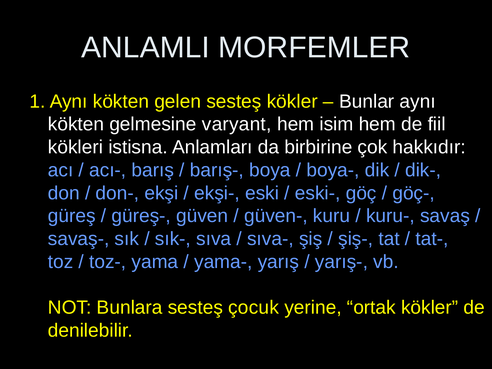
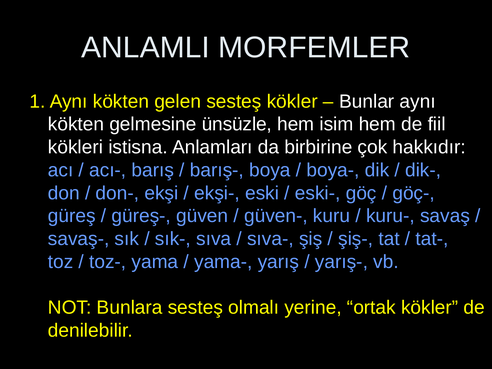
varyant: varyant -> ünsüzle
çocuk: çocuk -> olmalı
